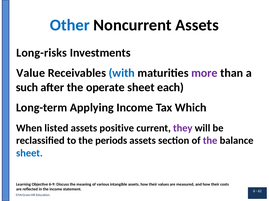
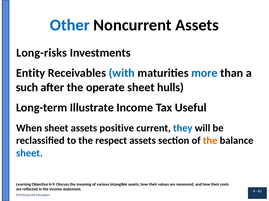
Value: Value -> Entity
more colour: purple -> blue
each: each -> hulls
Applying: Applying -> Illustrate
Which: Which -> Useful
When listed: listed -> sheet
they colour: purple -> blue
periods: periods -> respect
the at (210, 141) colour: purple -> orange
